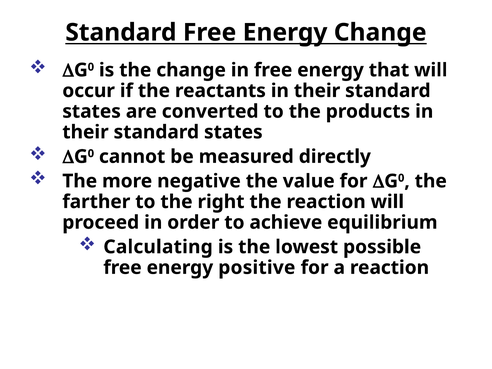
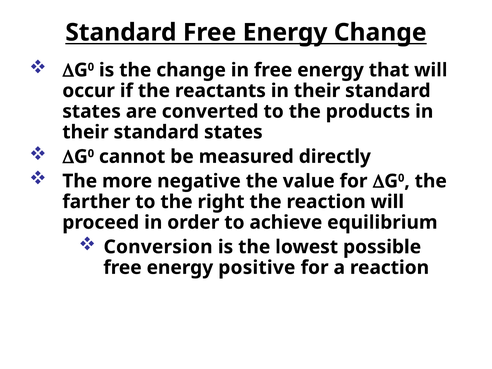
Calculating: Calculating -> Conversion
